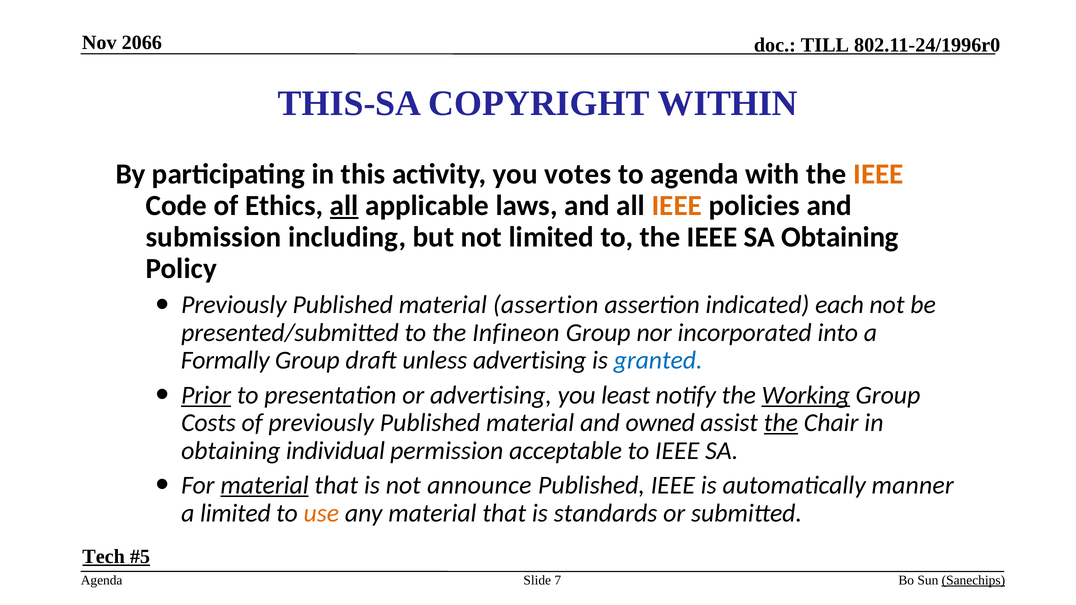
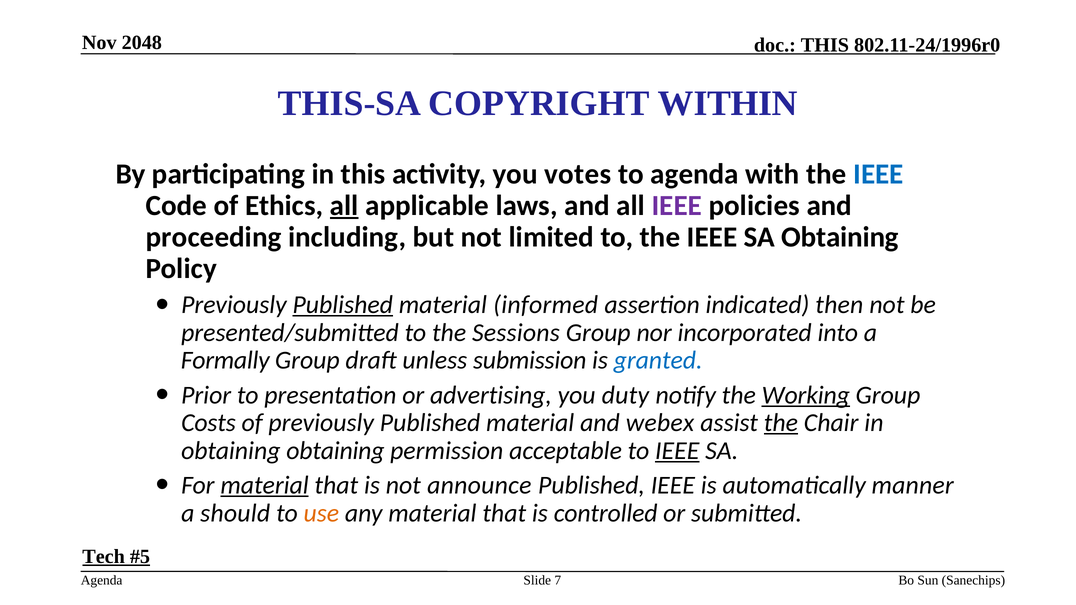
2066: 2066 -> 2048
TILL at (825, 45): TILL -> THIS
IEEE at (878, 174) colour: orange -> blue
IEEE at (677, 206) colour: orange -> purple
submission: submission -> proceeding
Published at (343, 305) underline: none -> present
material assertion: assertion -> informed
each: each -> then
Infineon: Infineon -> Sessions
unless advertising: advertising -> submission
Prior underline: present -> none
least: least -> duty
owned: owned -> webex
obtaining individual: individual -> obtaining
IEEE at (677, 451) underline: none -> present
a limited: limited -> should
standards: standards -> controlled
Sanechips underline: present -> none
